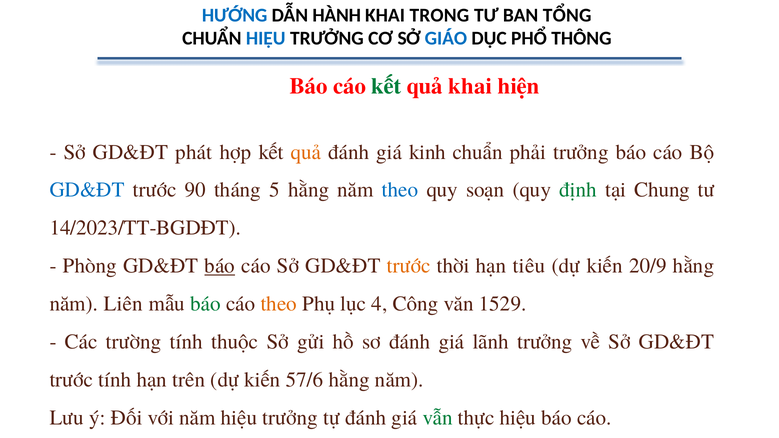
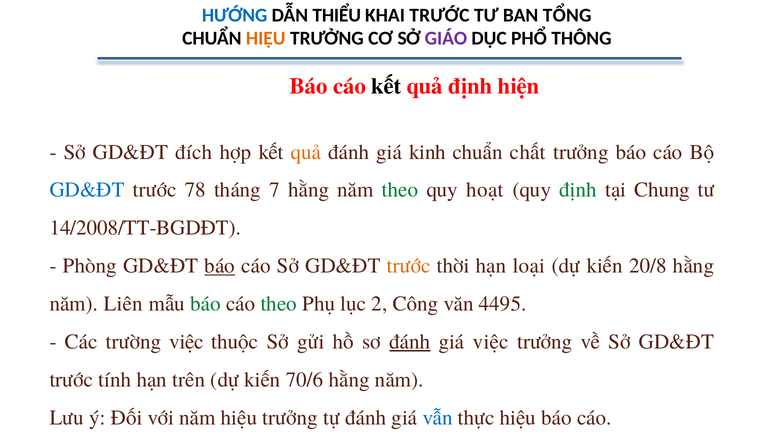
HÀNH: HÀNH -> THIỂU
KHAI TRONG: TRONG -> TRƯỚC
HIỆU at (266, 39) colour: blue -> orange
GIÁO colour: blue -> purple
kết at (386, 86) colour: green -> black
quả khai: khai -> định
phát: phát -> đích
phải: phải -> chất
90: 90 -> 78
5: 5 -> 7
theo at (400, 190) colour: blue -> green
soạn: soạn -> hoạt
14/2023/TT-BGDĐT: 14/2023/TT-BGDĐT -> 14/2008/TT-BGDĐT
tiêu: tiêu -> loại
20/9: 20/9 -> 20/8
theo at (279, 304) colour: orange -> green
4: 4 -> 2
1529: 1529 -> 4495
trường tính: tính -> việc
đánh at (410, 342) underline: none -> present
giá lãnh: lãnh -> việc
57/6: 57/6 -> 70/6
vẫn colour: green -> blue
